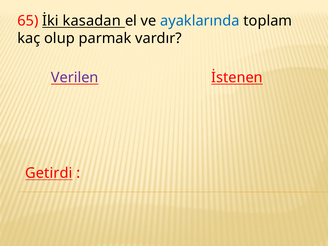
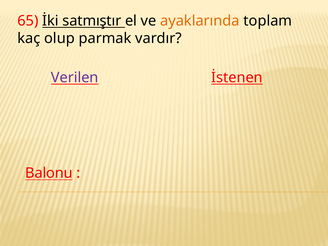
kasadan: kasadan -> satmıştır
ayaklarında colour: blue -> orange
Getirdi: Getirdi -> Balonu
